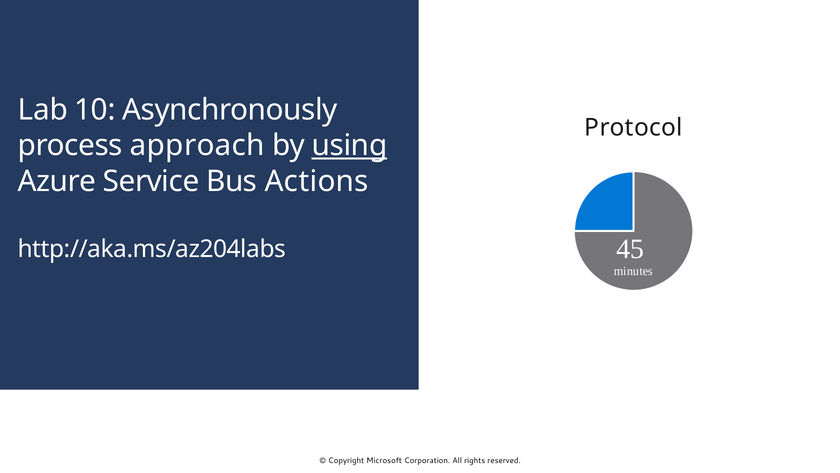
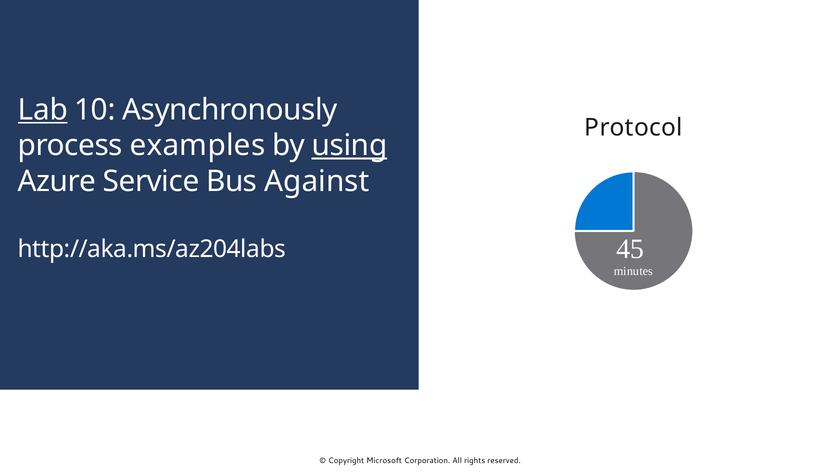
Lab at (43, 110) underline: none -> present
approach: approach -> examples
Actions: Actions -> Against
